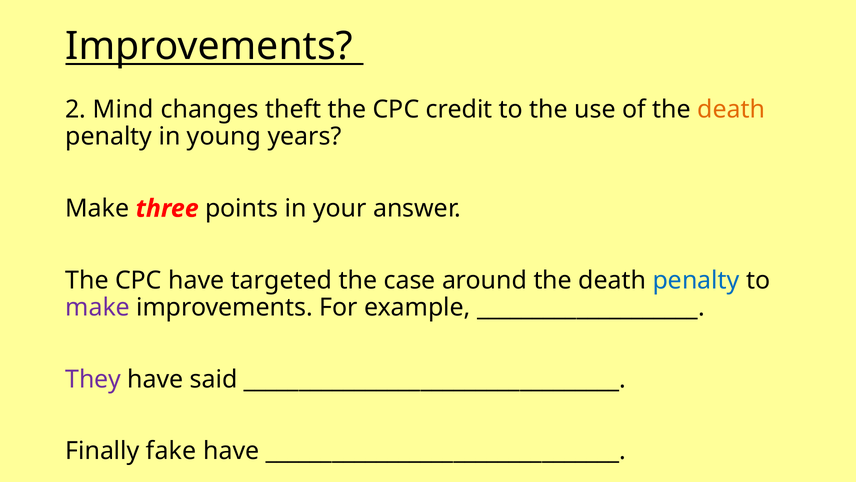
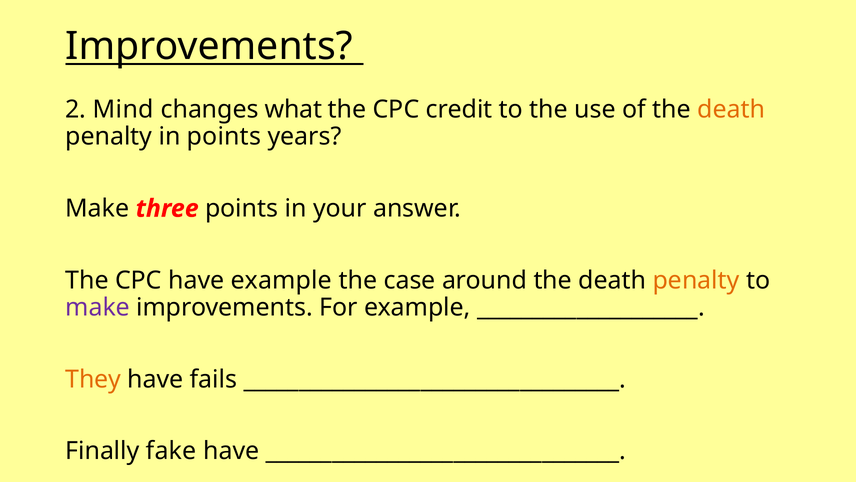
theft: theft -> what
in young: young -> points
have targeted: targeted -> example
penalty at (696, 280) colour: blue -> orange
They colour: purple -> orange
said: said -> fails
